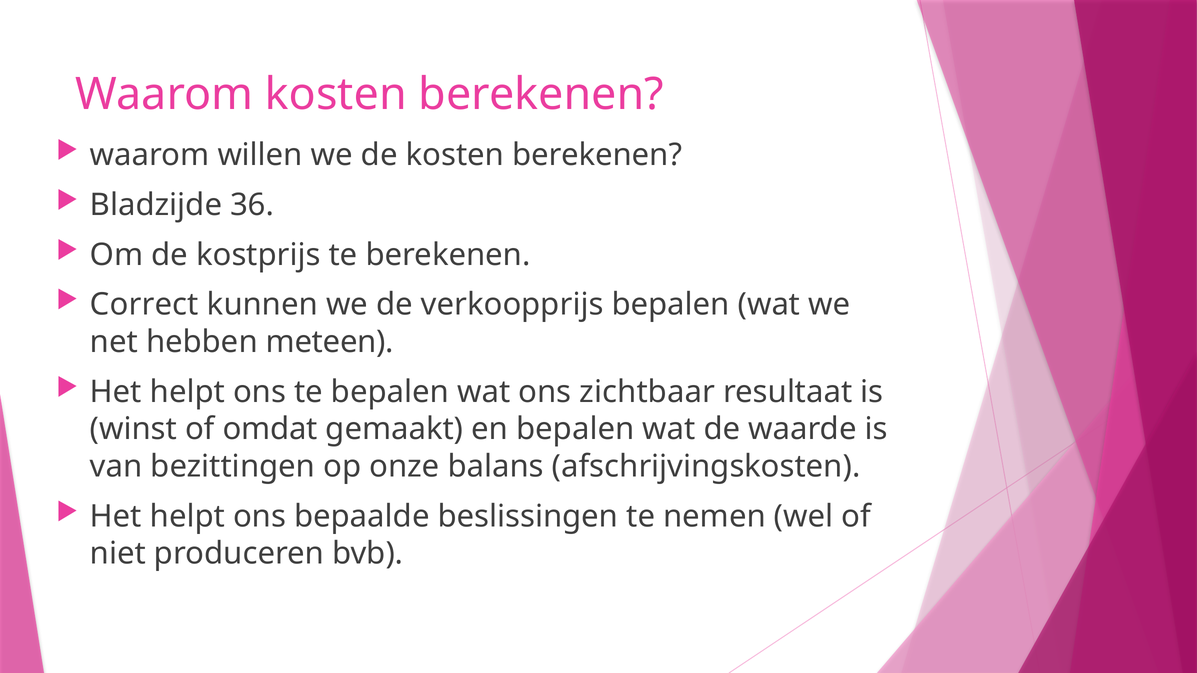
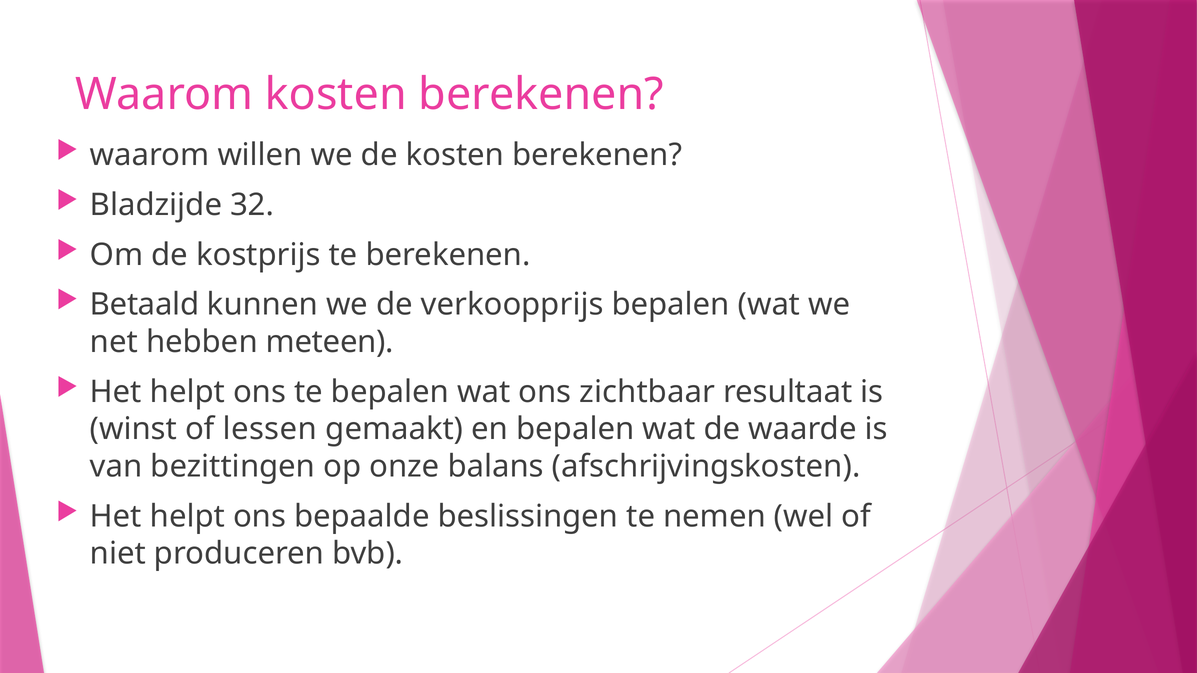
36: 36 -> 32
Correct: Correct -> Betaald
omdat: omdat -> lessen
